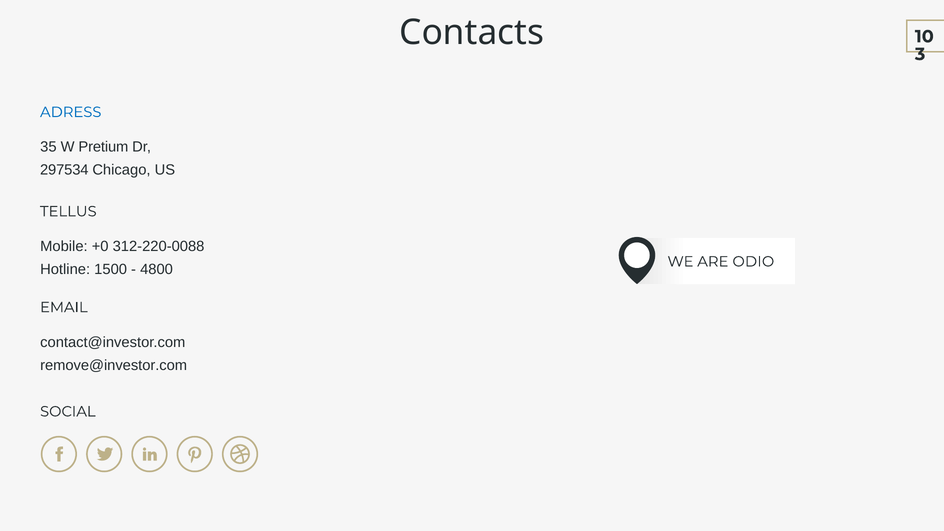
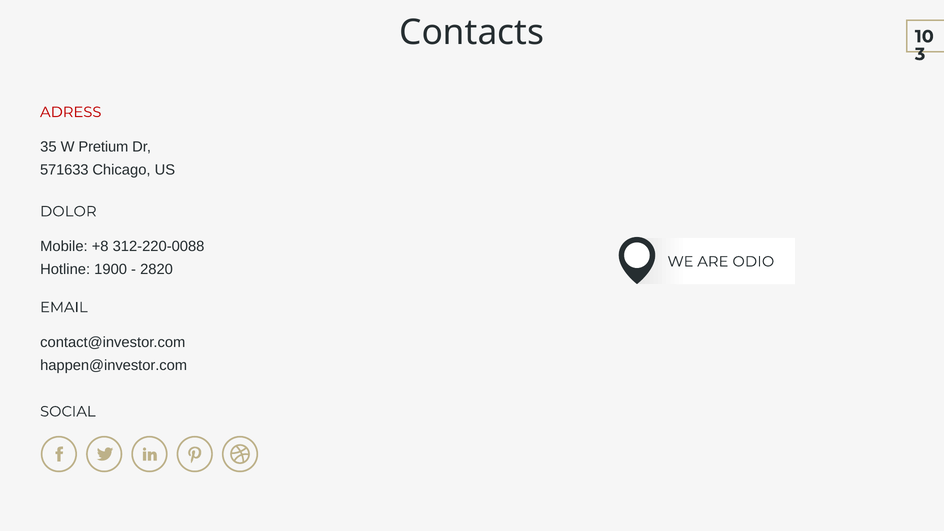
ADRESS colour: blue -> red
297534: 297534 -> 571633
TELLUS: TELLUS -> DOLOR
+0: +0 -> +8
1500: 1500 -> 1900
4800: 4800 -> 2820
remove@investor.com: remove@investor.com -> happen@investor.com
